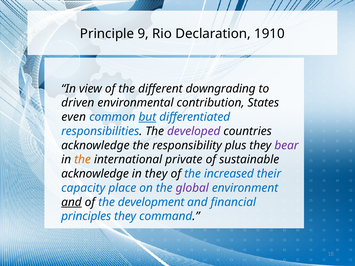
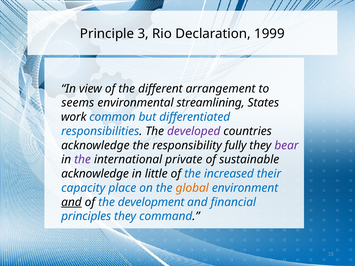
9: 9 -> 3
1910: 1910 -> 1999
downgrading: downgrading -> arrangement
driven: driven -> seems
contribution: contribution -> streamlining
even: even -> work
but underline: present -> none
plus: plus -> fully
the at (83, 160) colour: orange -> purple
in they: they -> little
global colour: purple -> orange
